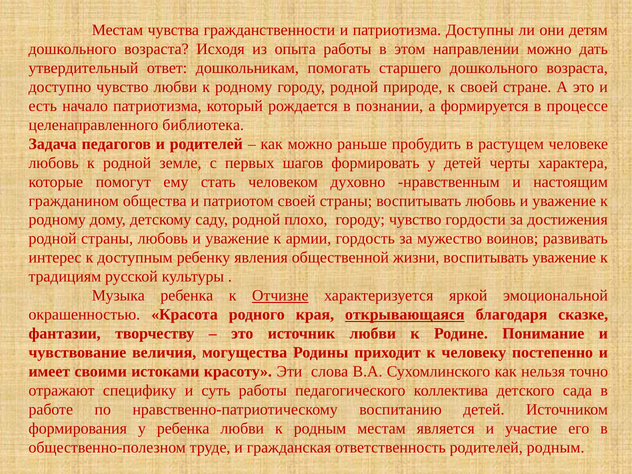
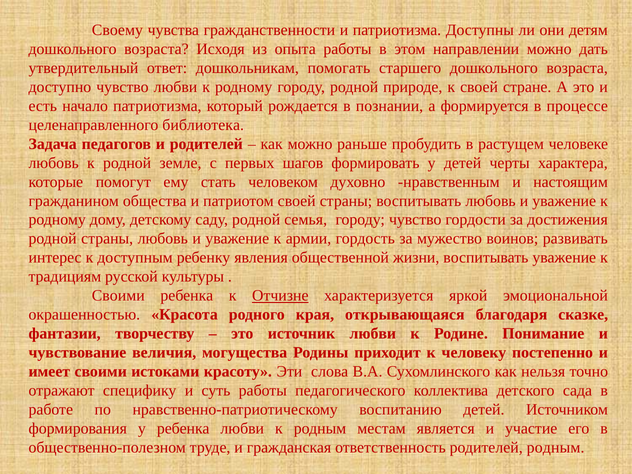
Местам at (117, 30): Местам -> Своему
плохо: плохо -> семья
Музыка at (118, 296): Музыка -> Своими
открывающаяся underline: present -> none
